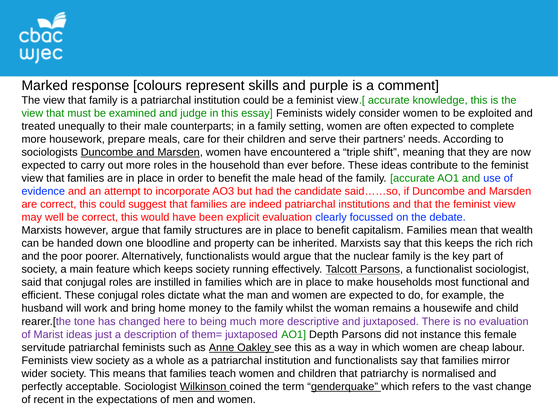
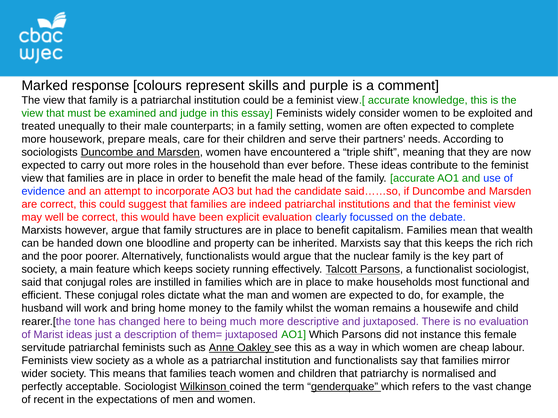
AO1 Depth: Depth -> Which
